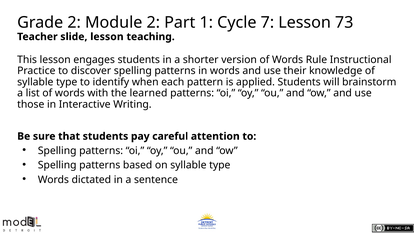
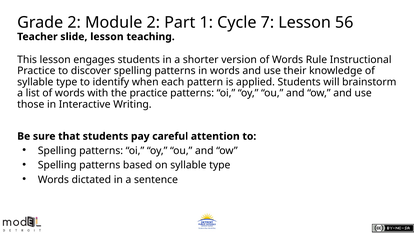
73: 73 -> 56
the learned: learned -> practice
